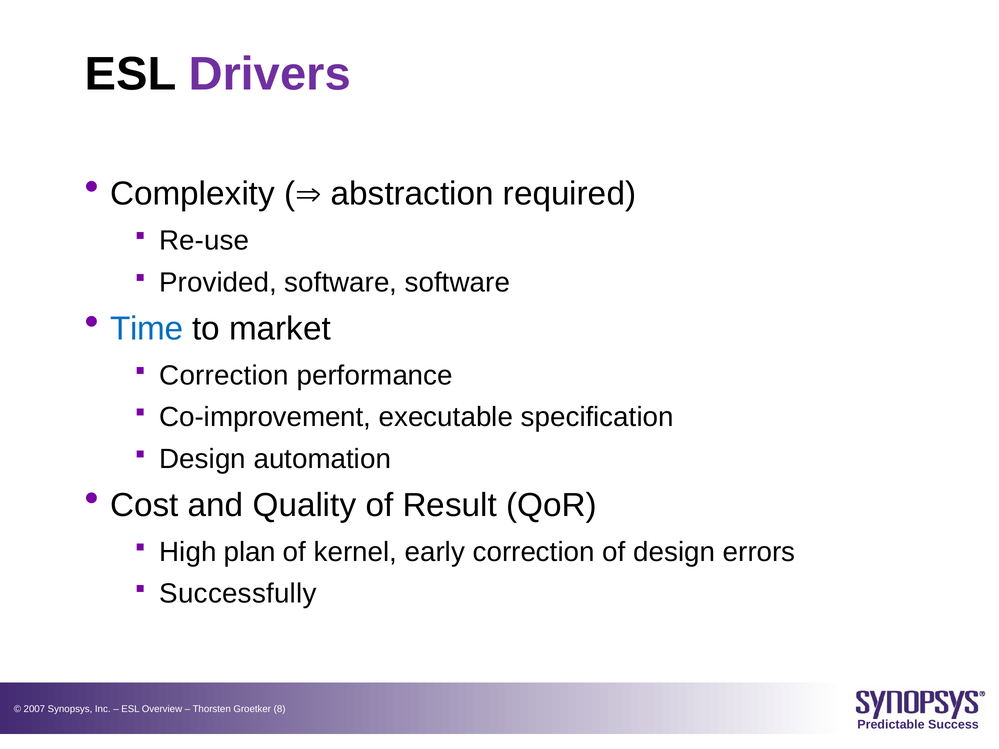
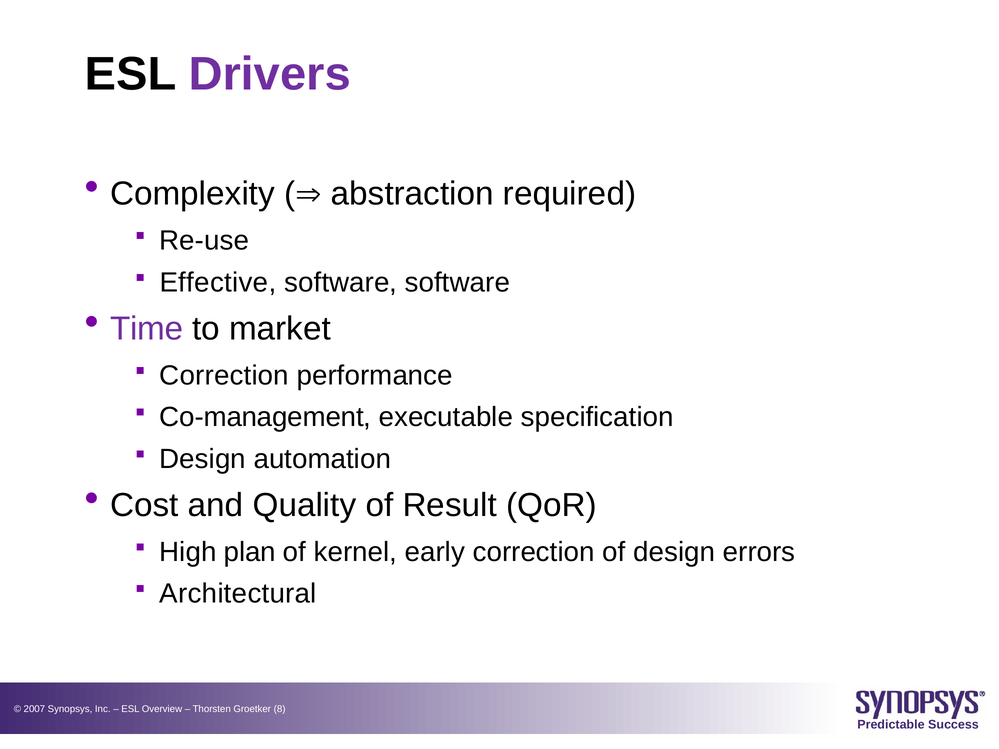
Provided: Provided -> Effective
Time colour: blue -> purple
Co-improvement: Co-improvement -> Co-management
Successfully: Successfully -> Architectural
